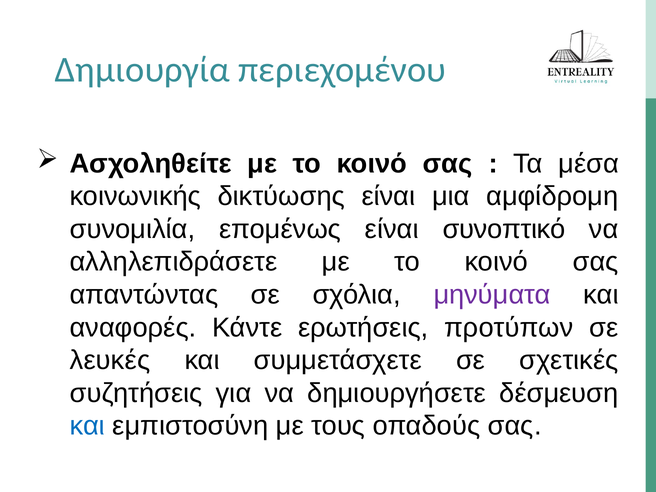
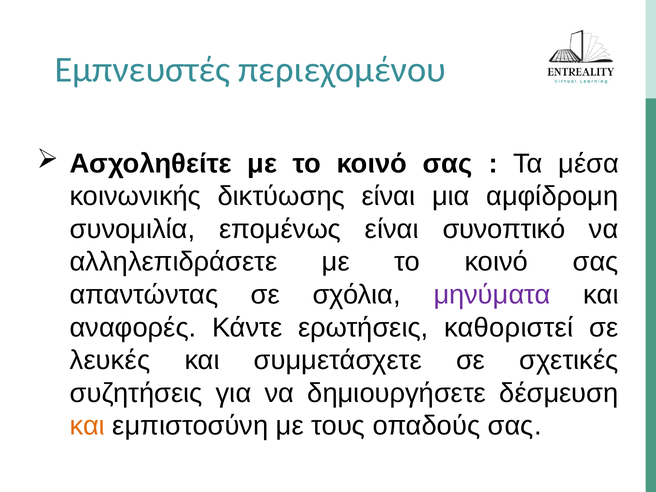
Δημιουργία: Δημιουργία -> Εμπνευστές
προτύπων: προτύπων -> καθοριστεί
και at (87, 426) colour: blue -> orange
